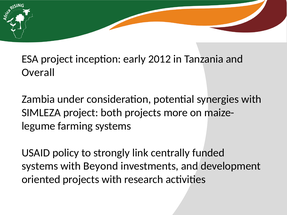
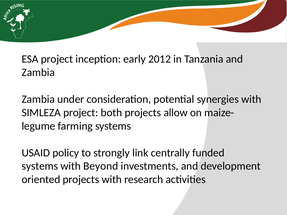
Overall at (38, 73): Overall -> Zambia
more: more -> allow
